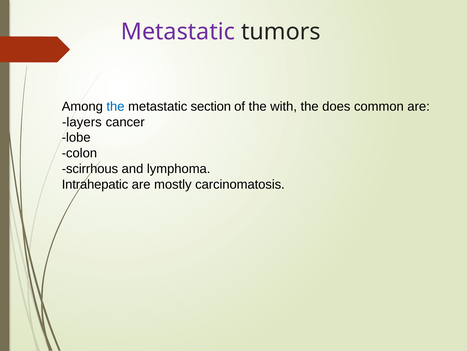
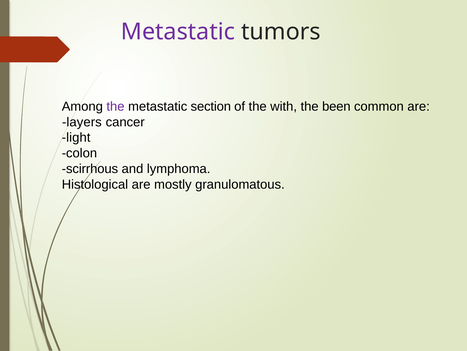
the at (115, 106) colour: blue -> purple
does: does -> been
lobe: lobe -> light
Intrahepatic: Intrahepatic -> Histological
carcinomatosis: carcinomatosis -> granulomatous
